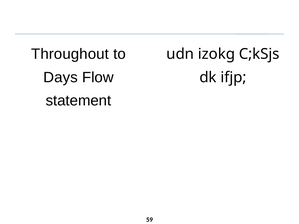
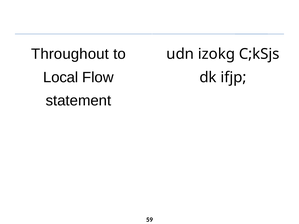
Days: Days -> Local
